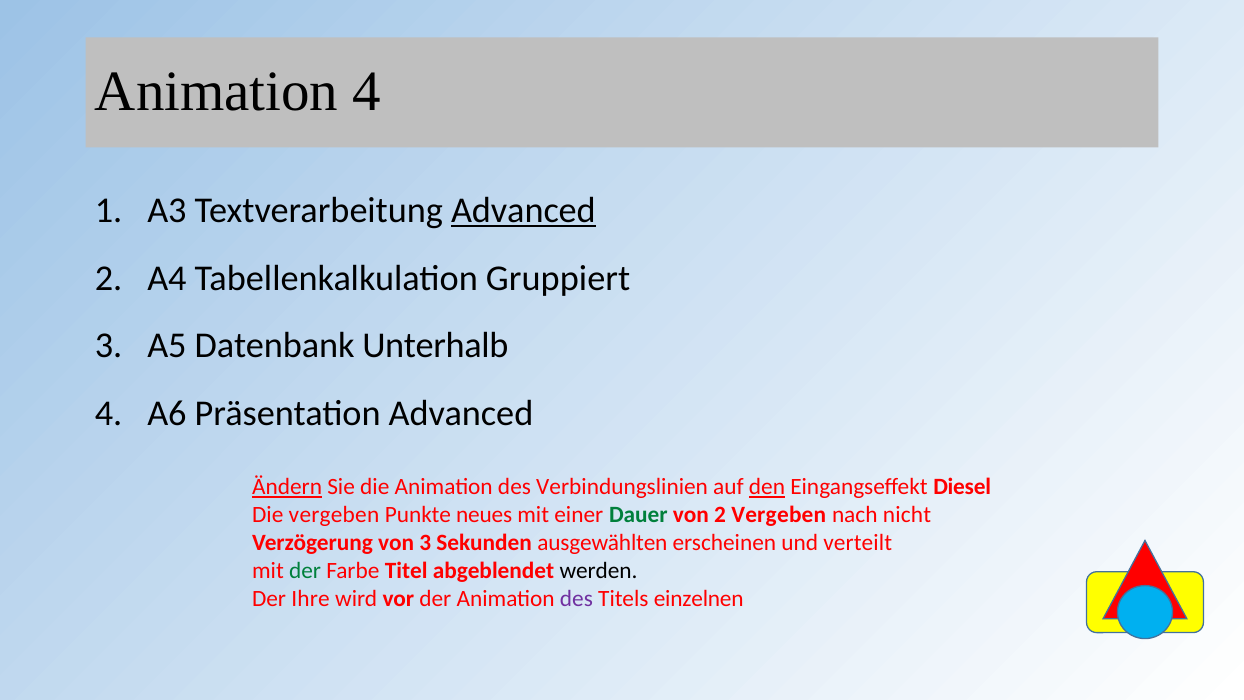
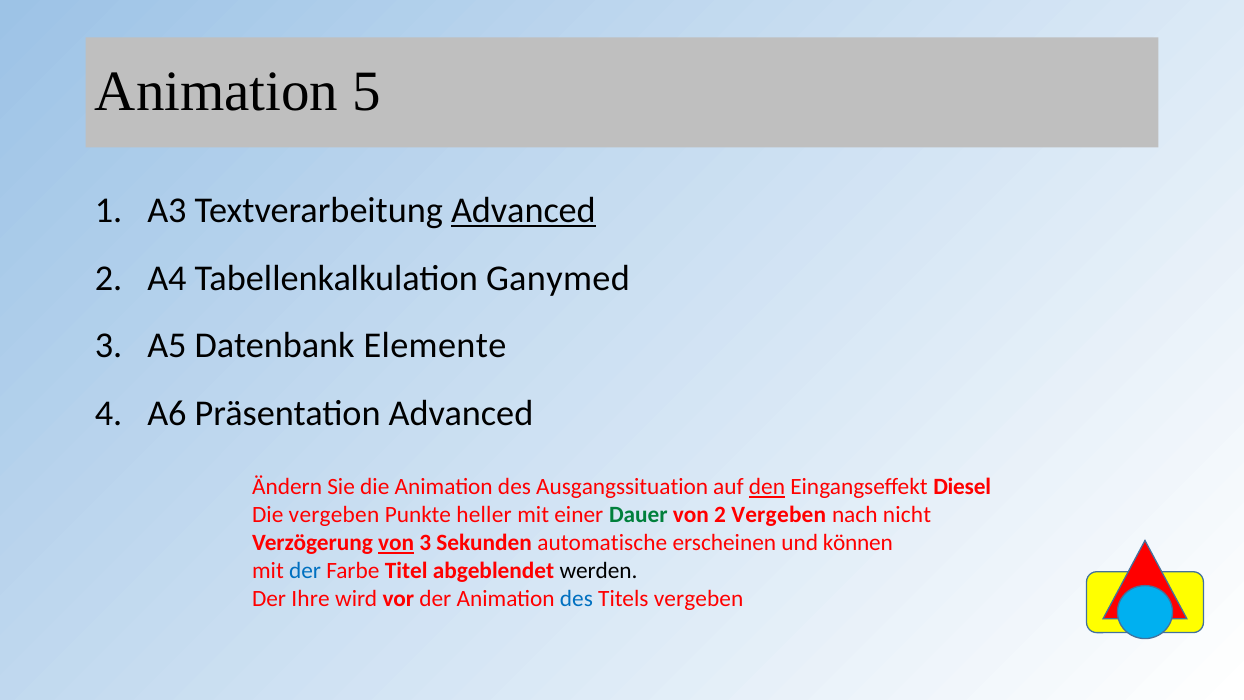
Animation 4: 4 -> 5
Gruppiert: Gruppiert -> Ganymed
Unterhalb: Unterhalb -> Elemente
Ändern underline: present -> none
Verbindungslinien: Verbindungslinien -> Ausgangssituation
neues: neues -> heller
von at (396, 543) underline: none -> present
ausgewählten: ausgewählten -> automatische
verteilt: verteilt -> können
der at (305, 571) colour: green -> blue
des at (576, 599) colour: purple -> blue
Titels einzelnen: einzelnen -> vergeben
